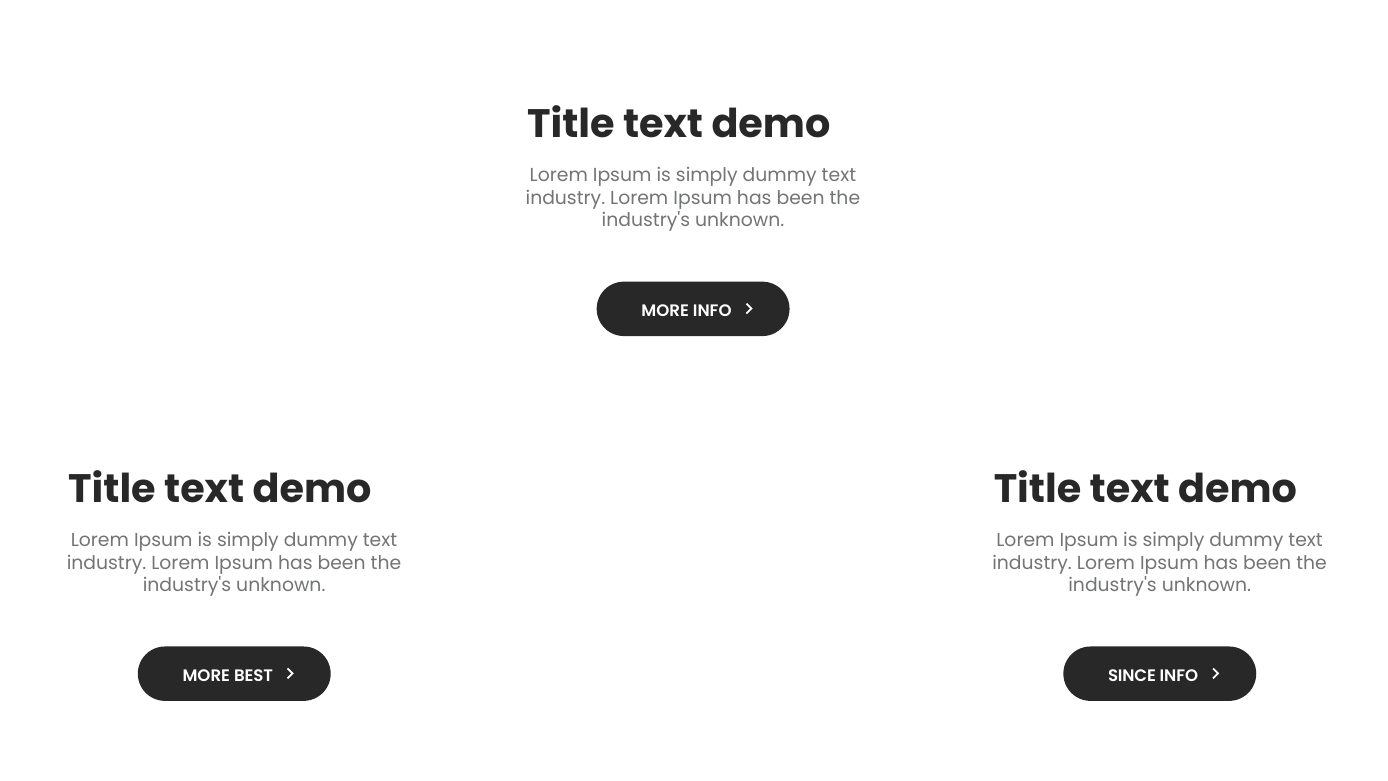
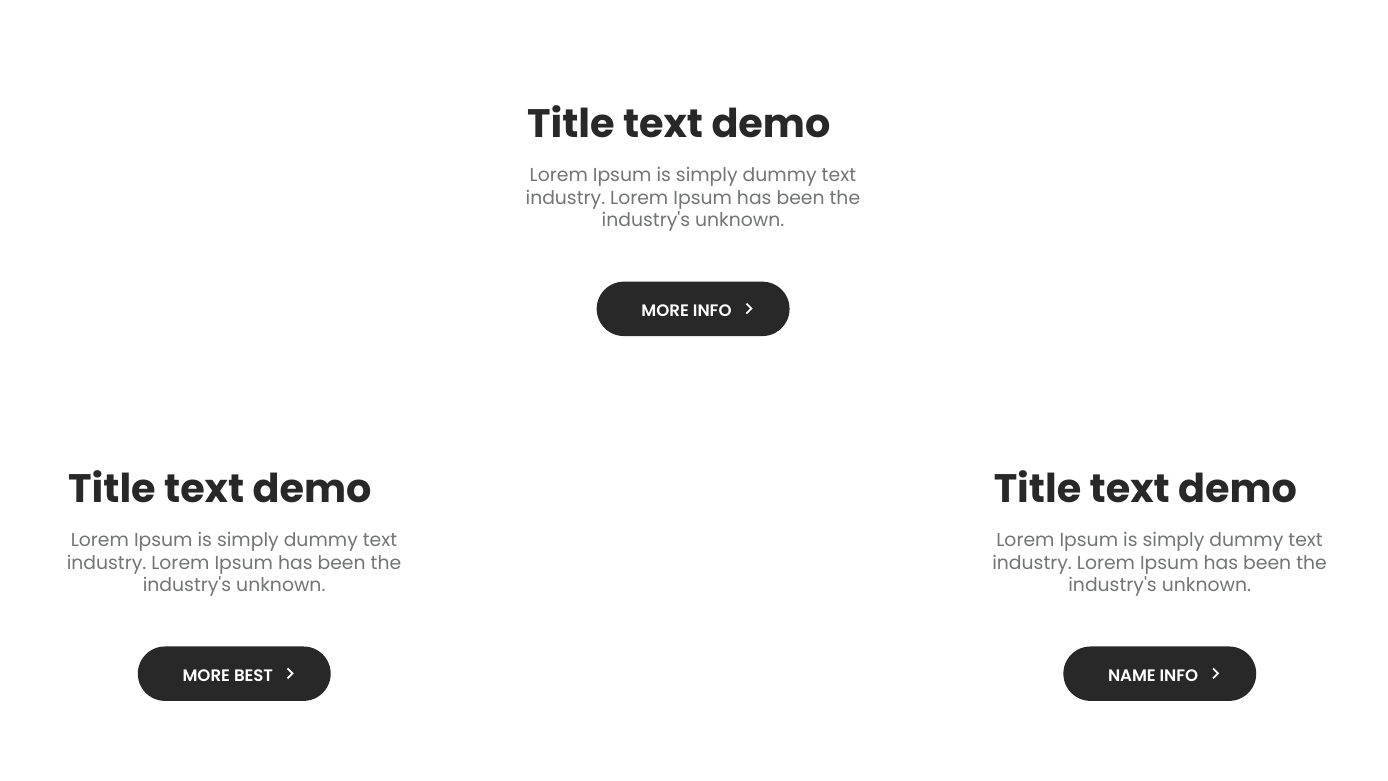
SINCE: SINCE -> NAME
